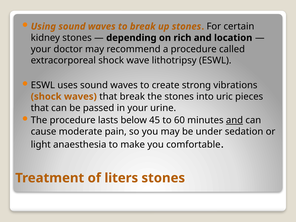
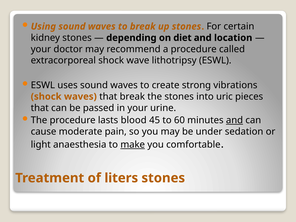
rich: rich -> diet
below: below -> blood
make underline: none -> present
